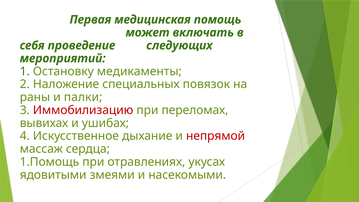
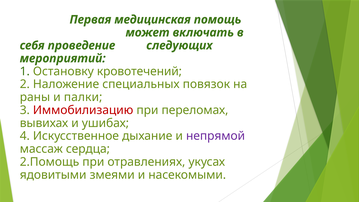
медикаменты: медикаменты -> кровотечений
непрямой colour: red -> purple
1.Помощь: 1.Помощь -> 2.Помощь
